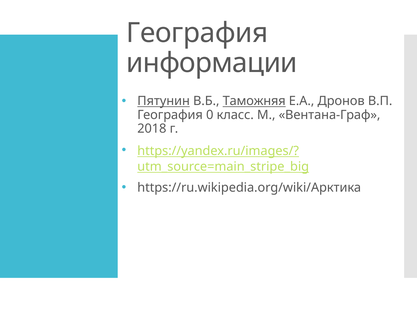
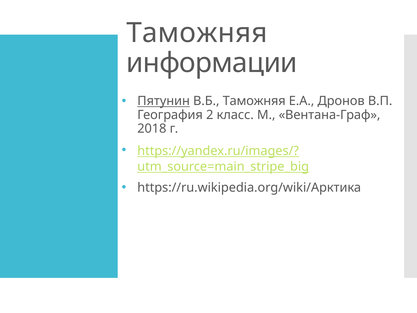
География at (197, 33): География -> Таможняя
Таможняя at (254, 101) underline: present -> none
0: 0 -> 2
